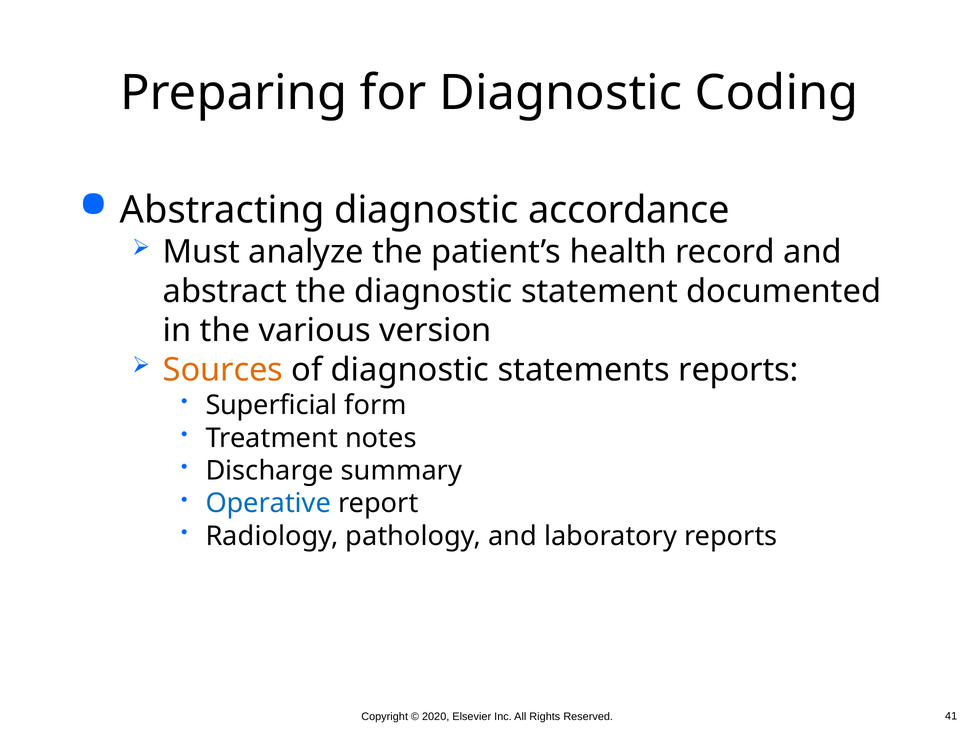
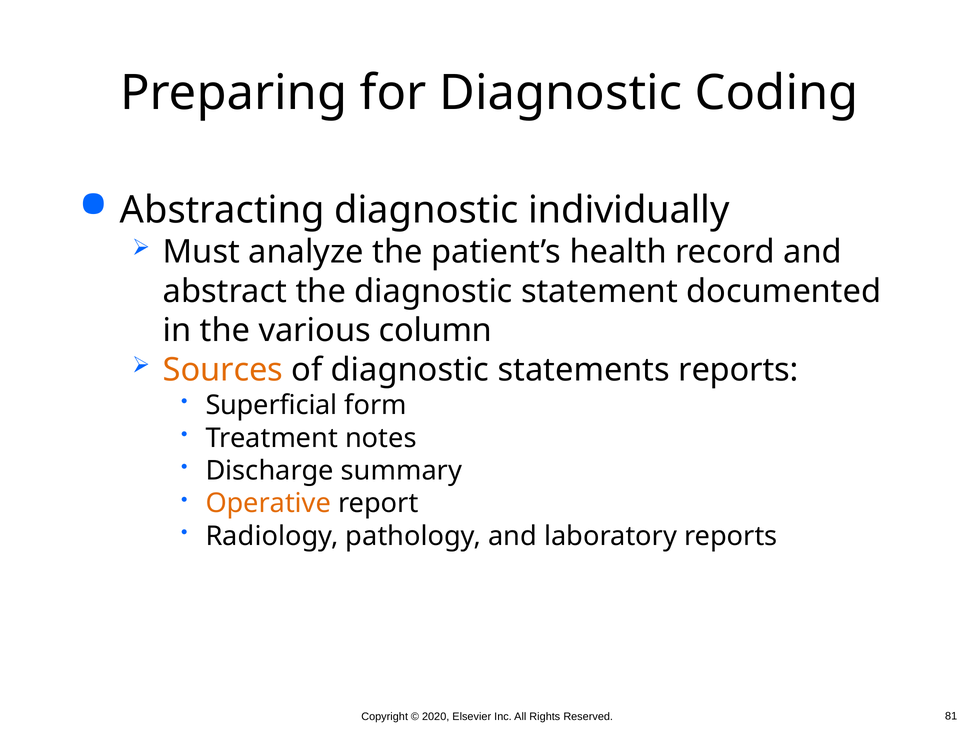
accordance: accordance -> individually
version: version -> column
Operative colour: blue -> orange
41: 41 -> 81
